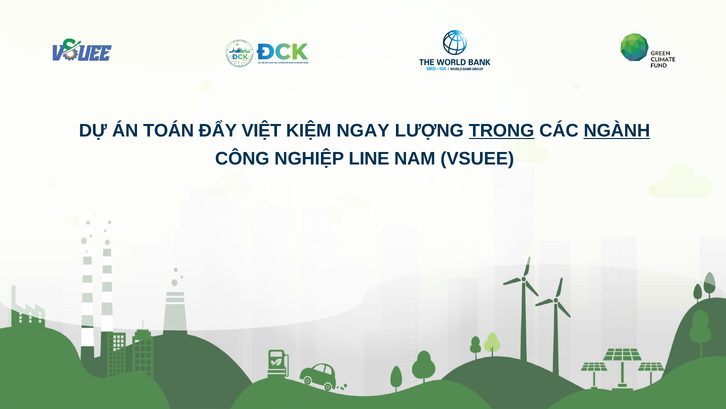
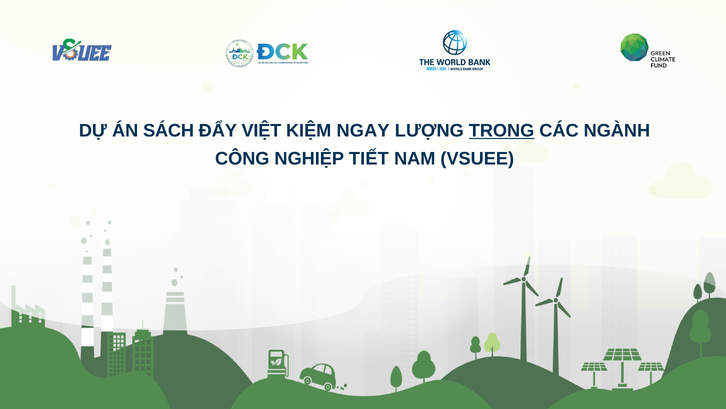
TOÁN: TOÁN -> SÁCH
NGÀNH underline: present -> none
LINE: LINE -> TIẾT
